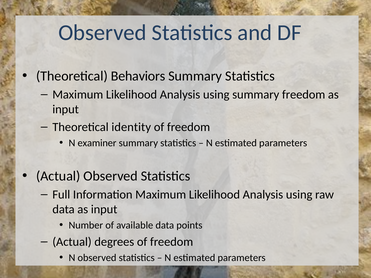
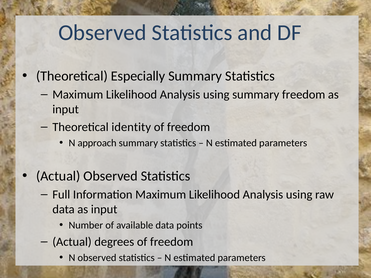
Behaviors: Behaviors -> Especially
examiner: examiner -> approach
